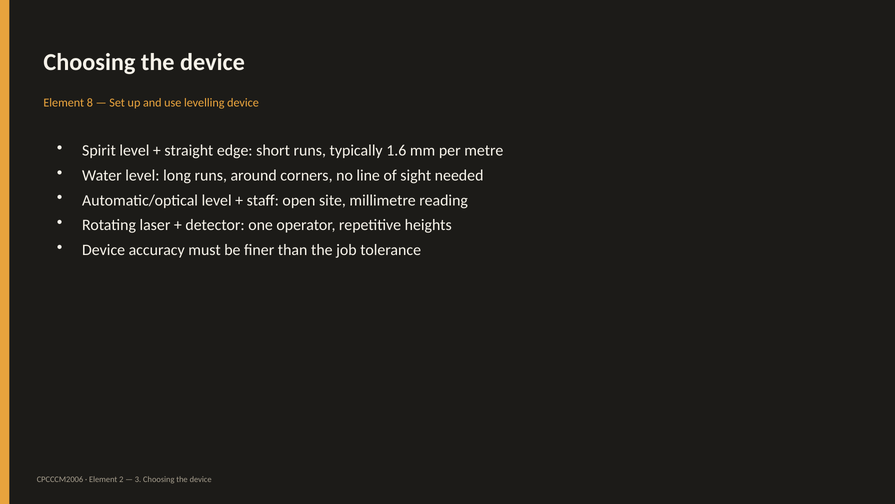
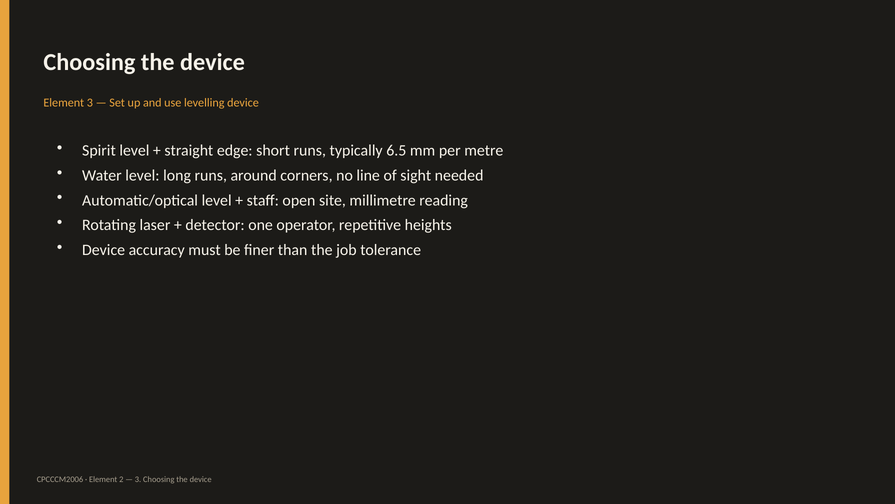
Element 8: 8 -> 3
1.6: 1.6 -> 6.5
